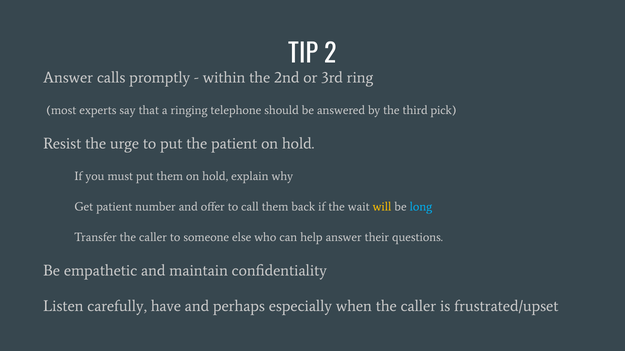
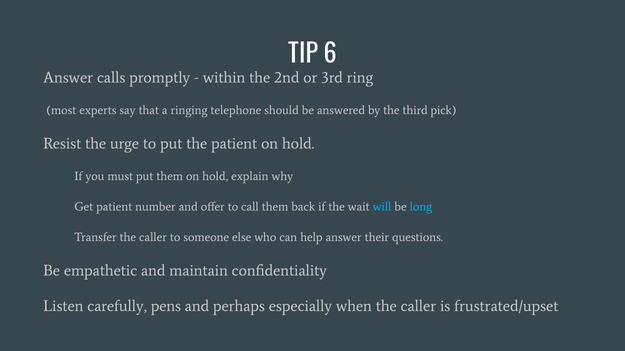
2: 2 -> 6
will colour: yellow -> light blue
have: have -> pens
